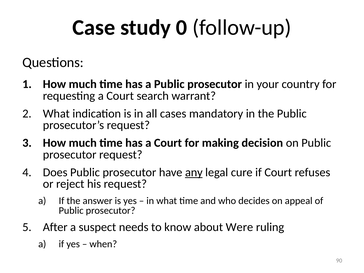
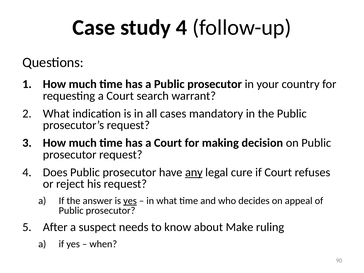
study 0: 0 -> 4
yes at (130, 201) underline: none -> present
Were: Were -> Make
